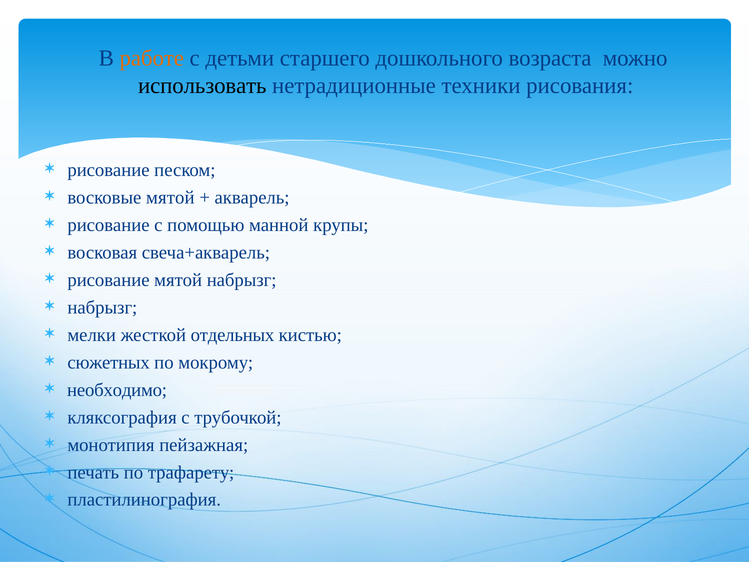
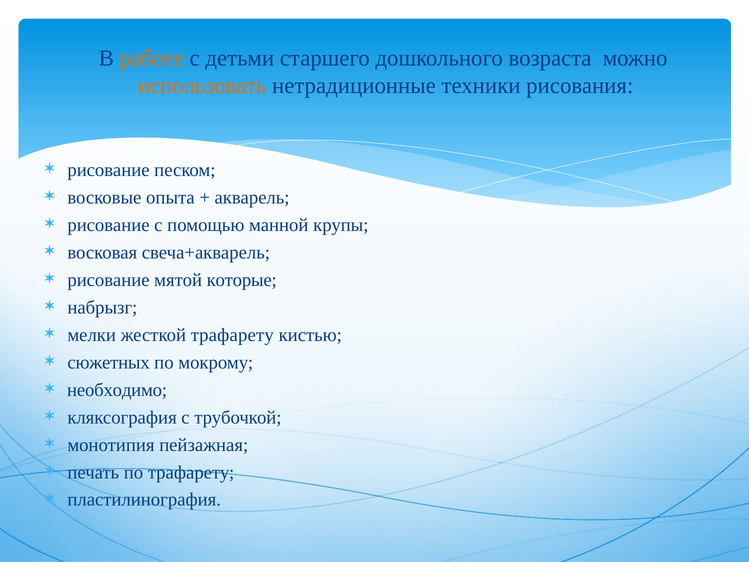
использовать colour: black -> orange
восковые мятой: мятой -> опыта
мятой набрызг: набрызг -> которые
жесткой отдельных: отдельных -> трафарету
